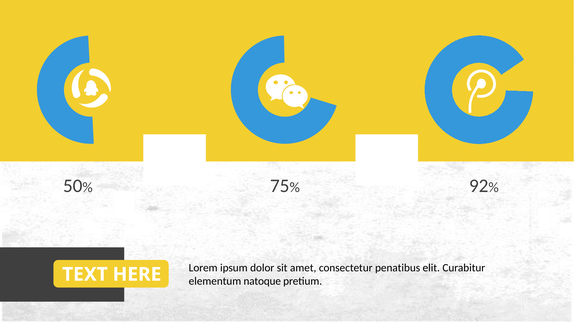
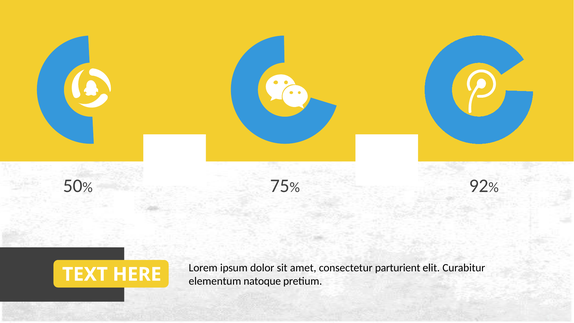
penatibus: penatibus -> parturient
